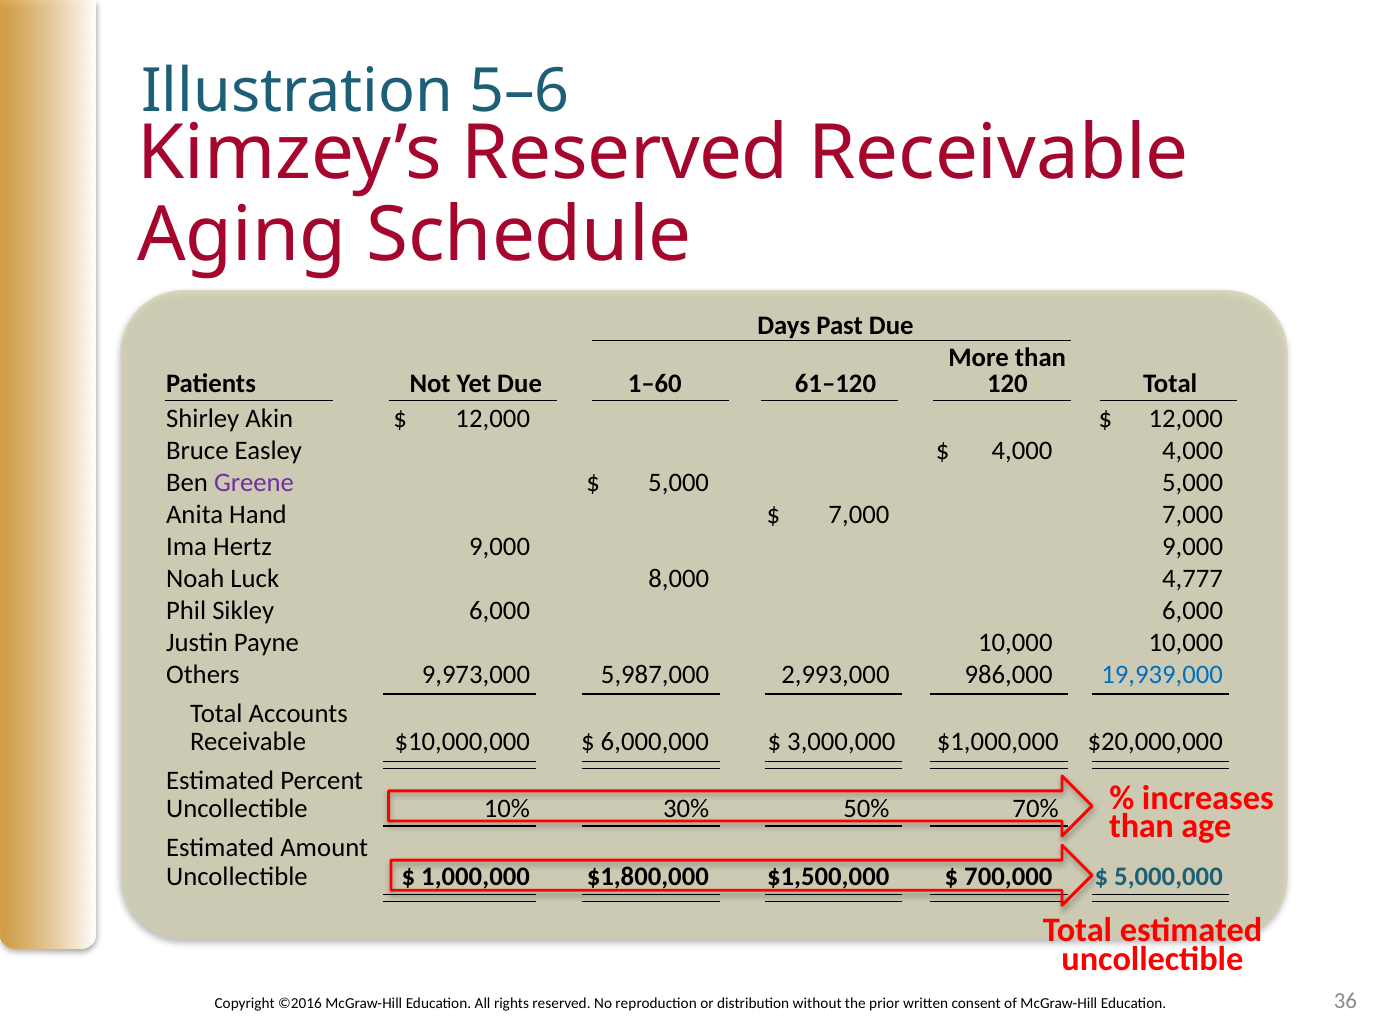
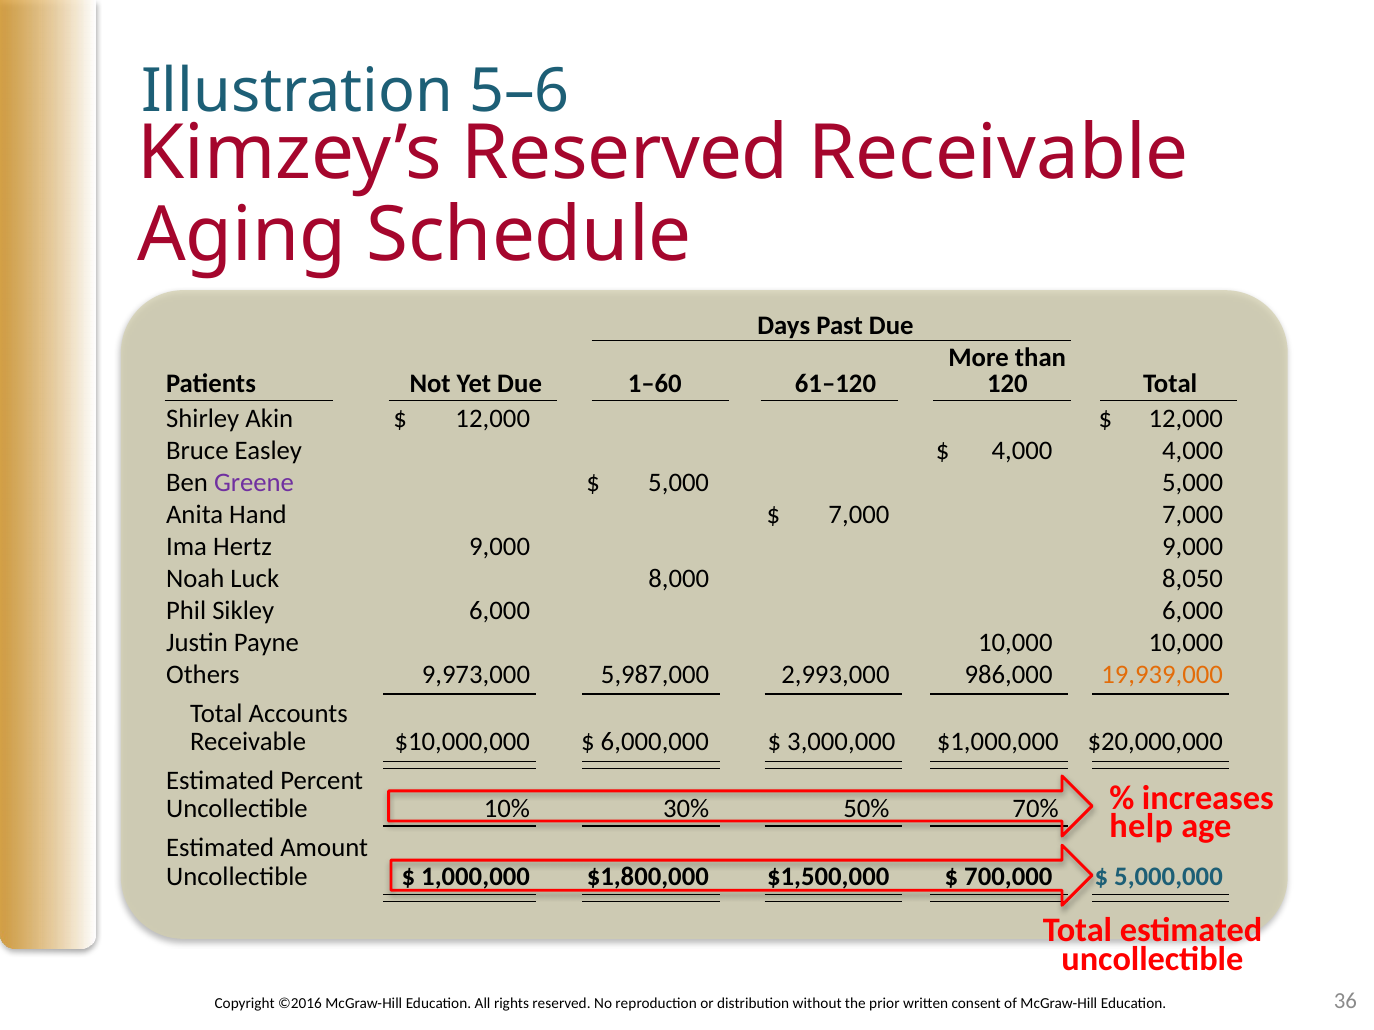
4,777: 4,777 -> 8,050
19,939,000 colour: blue -> orange
than at (1142, 827): than -> help
